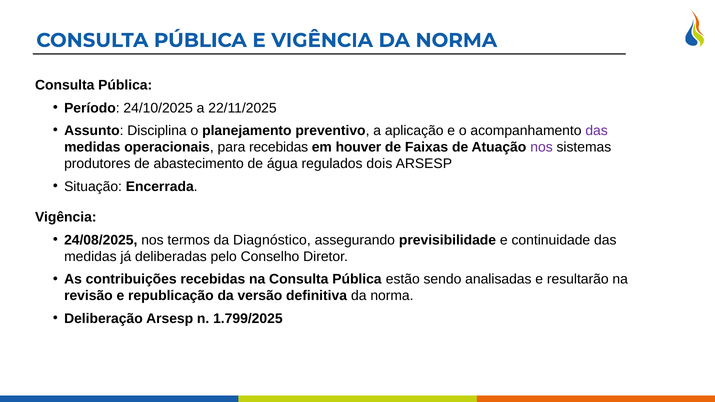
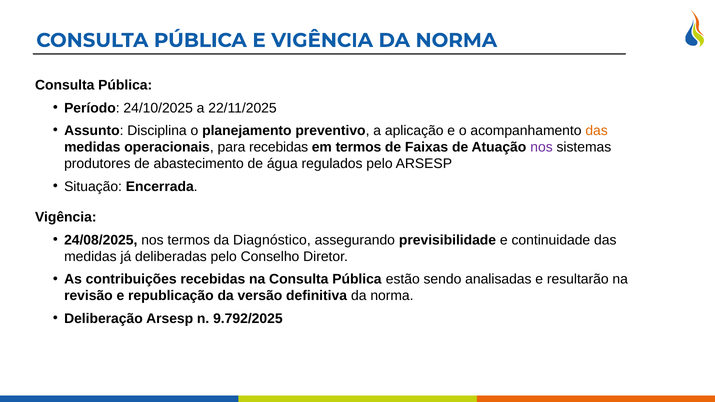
das at (597, 131) colour: purple -> orange
em houver: houver -> termos
regulados dois: dois -> pelo
1.799/2025: 1.799/2025 -> 9.792/2025
